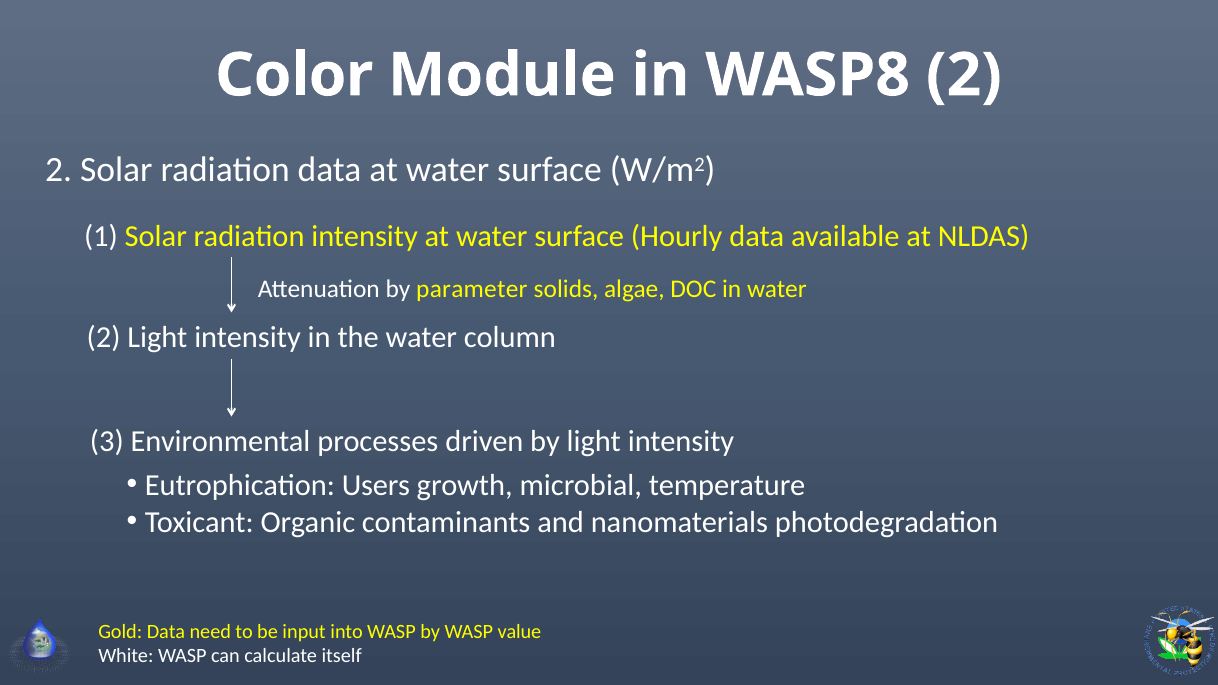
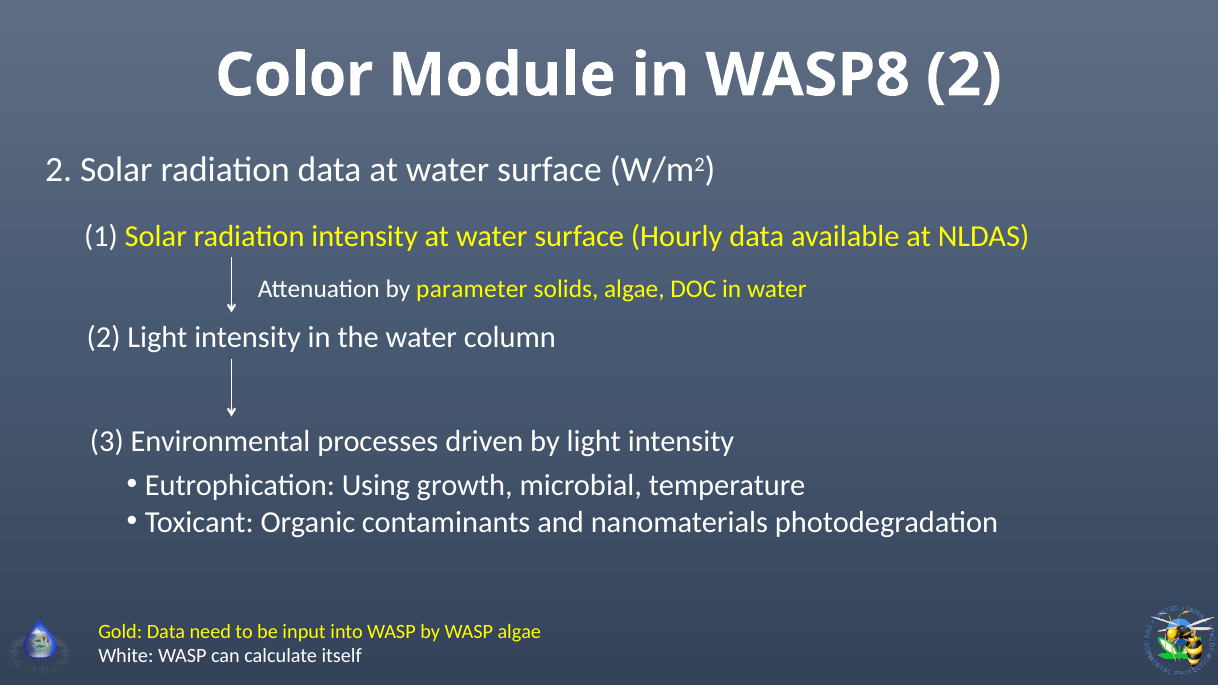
Users: Users -> Using
WASP value: value -> algae
